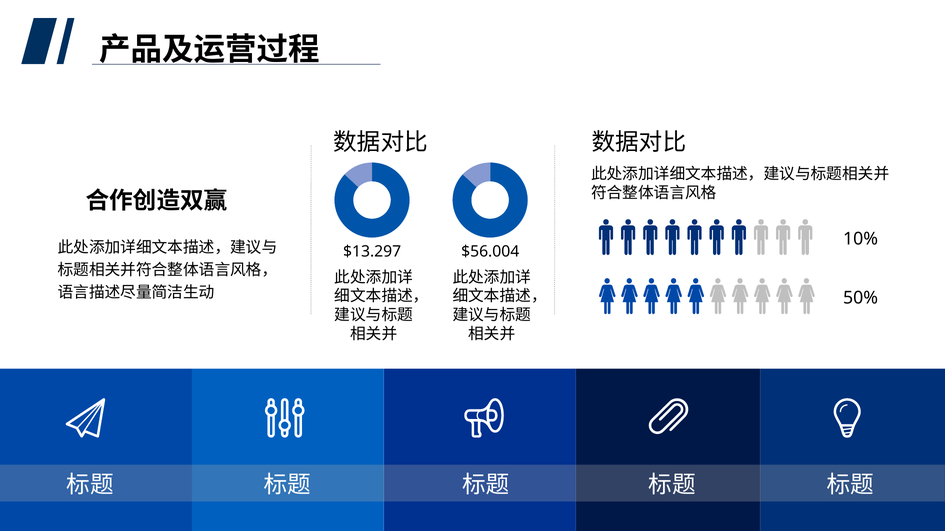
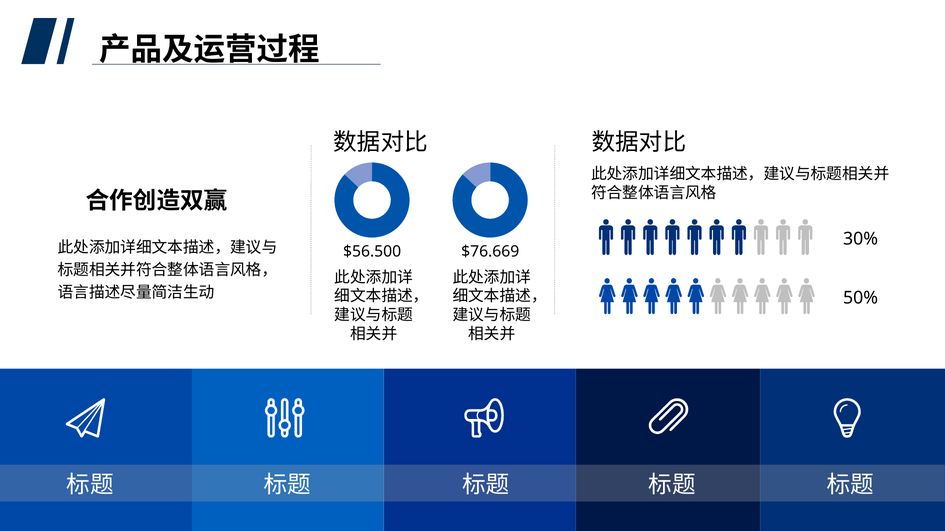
10%: 10% -> 30%
$56.004: $56.004 -> $76.669
$13.297: $13.297 -> $56.500
